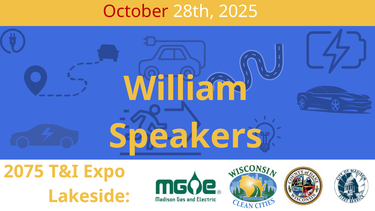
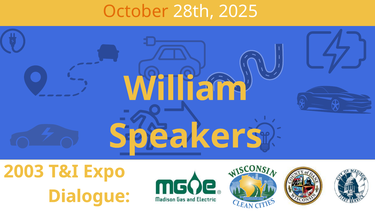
October colour: red -> orange
2075: 2075 -> 2003
Lakeside: Lakeside -> Dialogue
